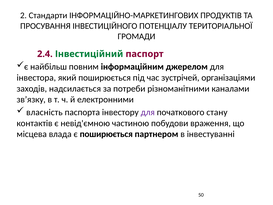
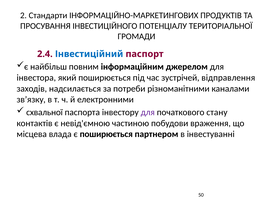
Інвестиційний colour: green -> blue
організаціями: організаціями -> відправлення
власність: власність -> схвальної
